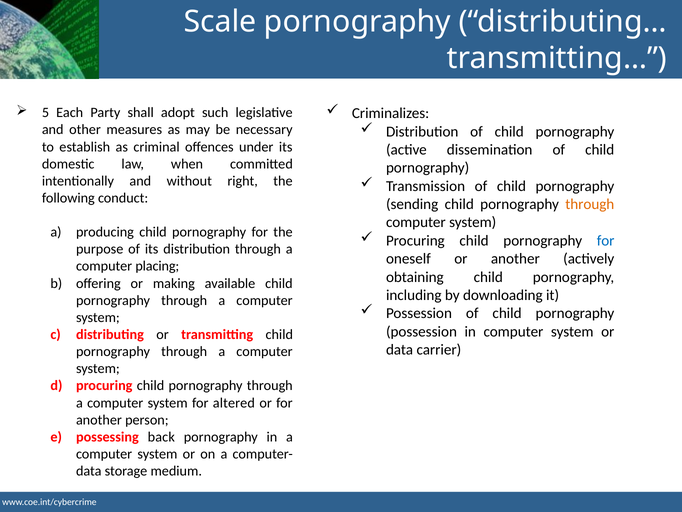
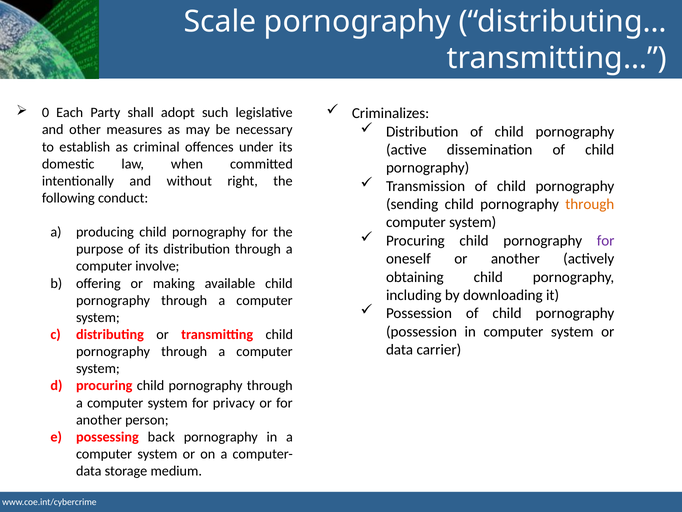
5: 5 -> 0
for at (606, 240) colour: blue -> purple
placing: placing -> involve
altered: altered -> privacy
